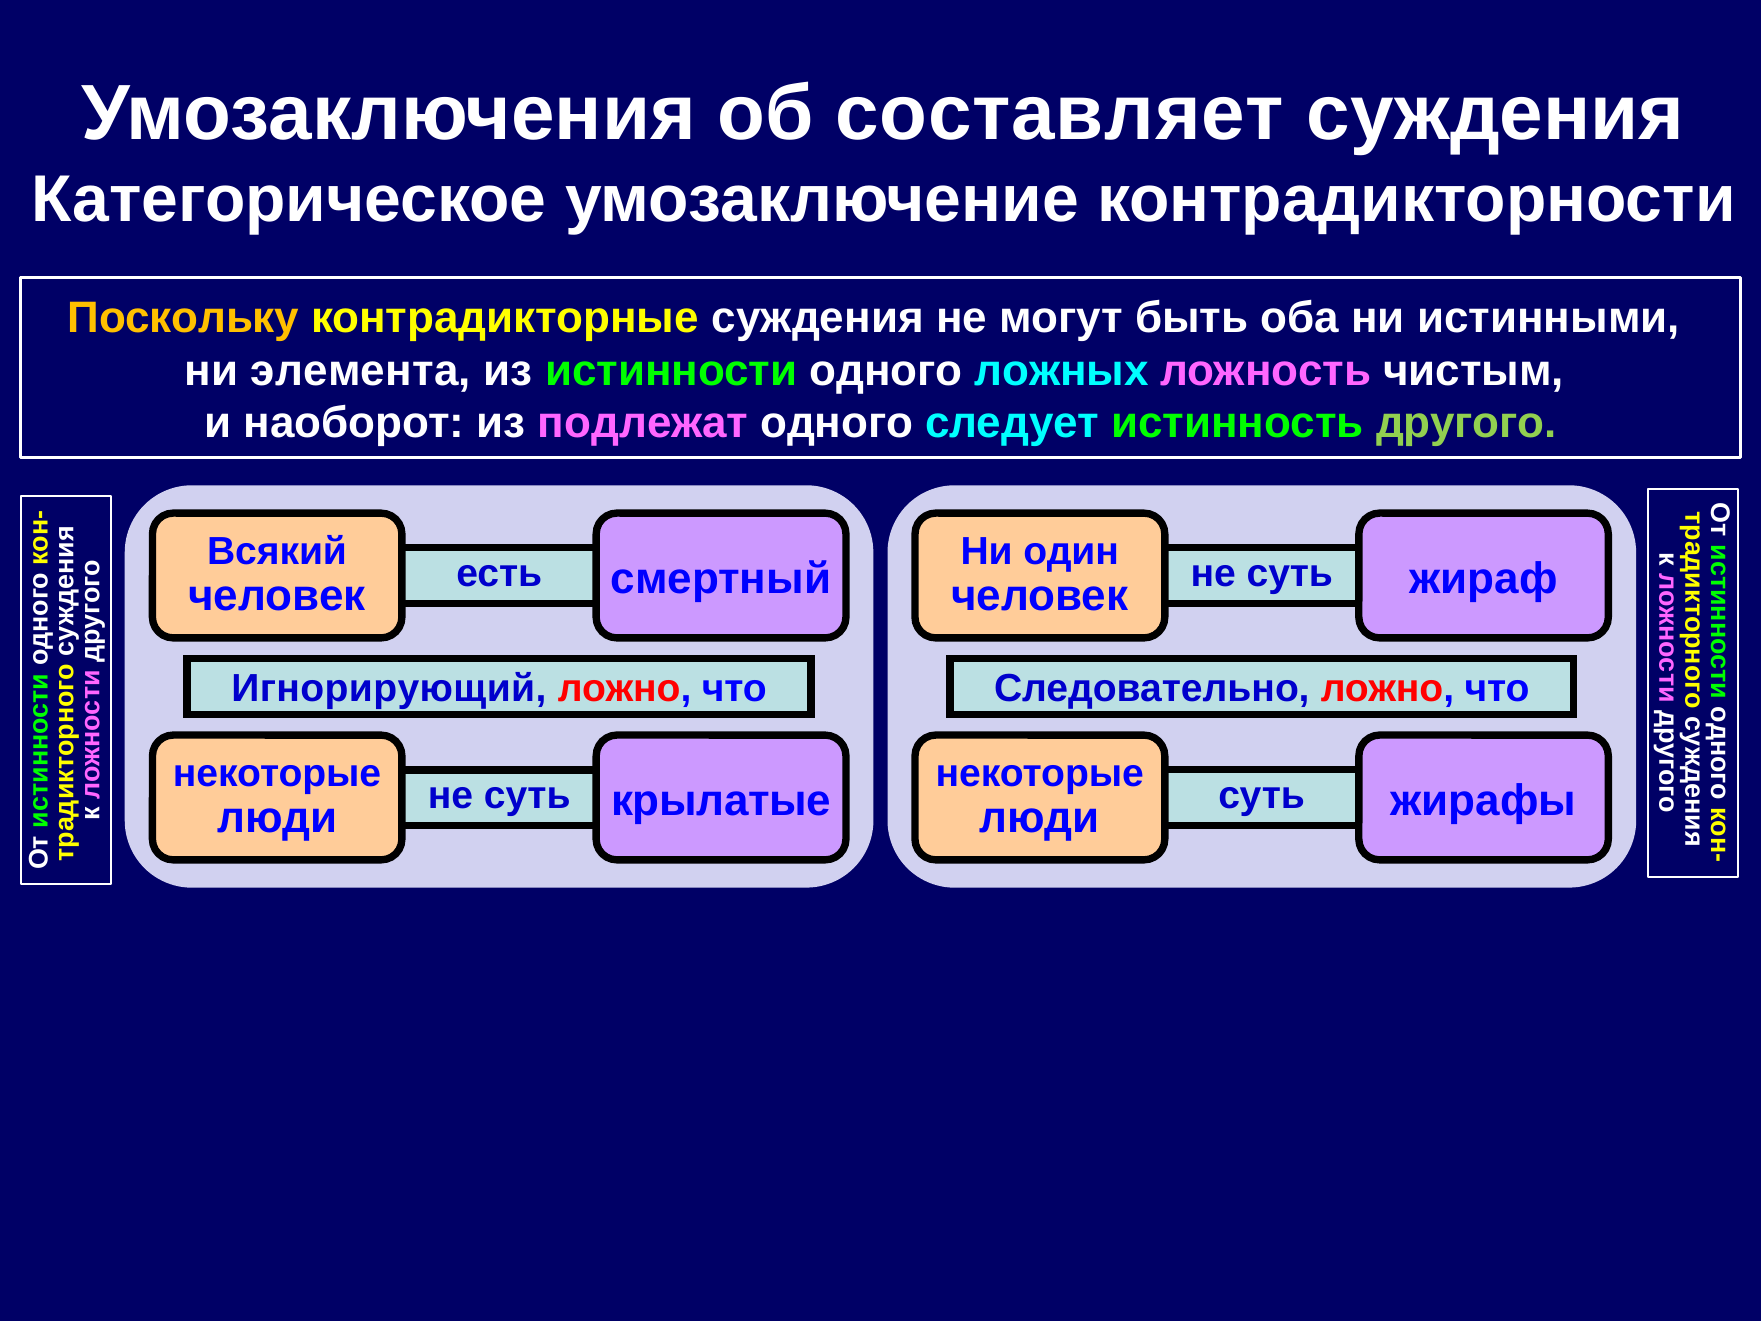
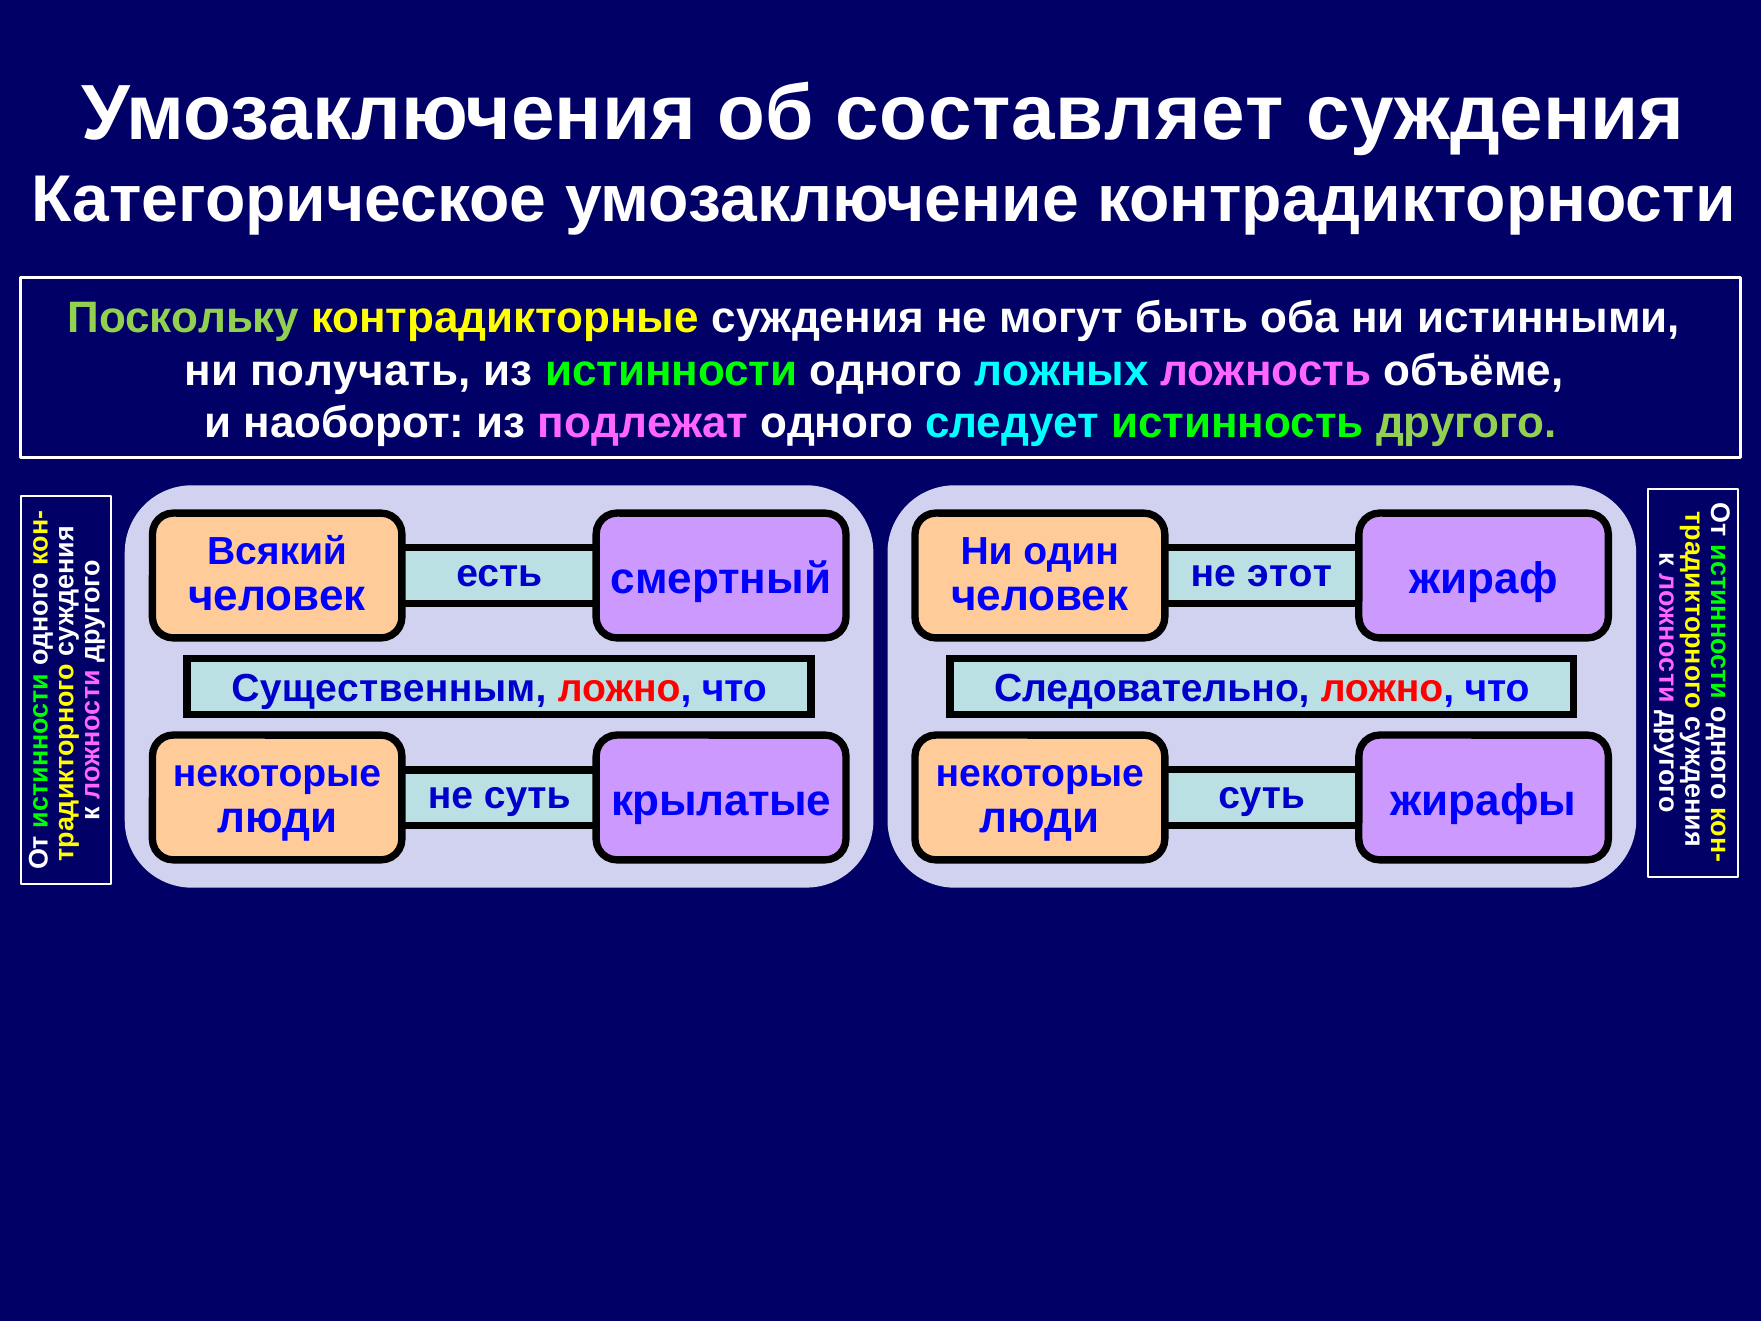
Поскольку colour: yellow -> light green
элемента: элемента -> получать
чистым: чистым -> объёме
суть at (1290, 574): суть -> этот
Игнорирующий: Игнорирующий -> Существенным
